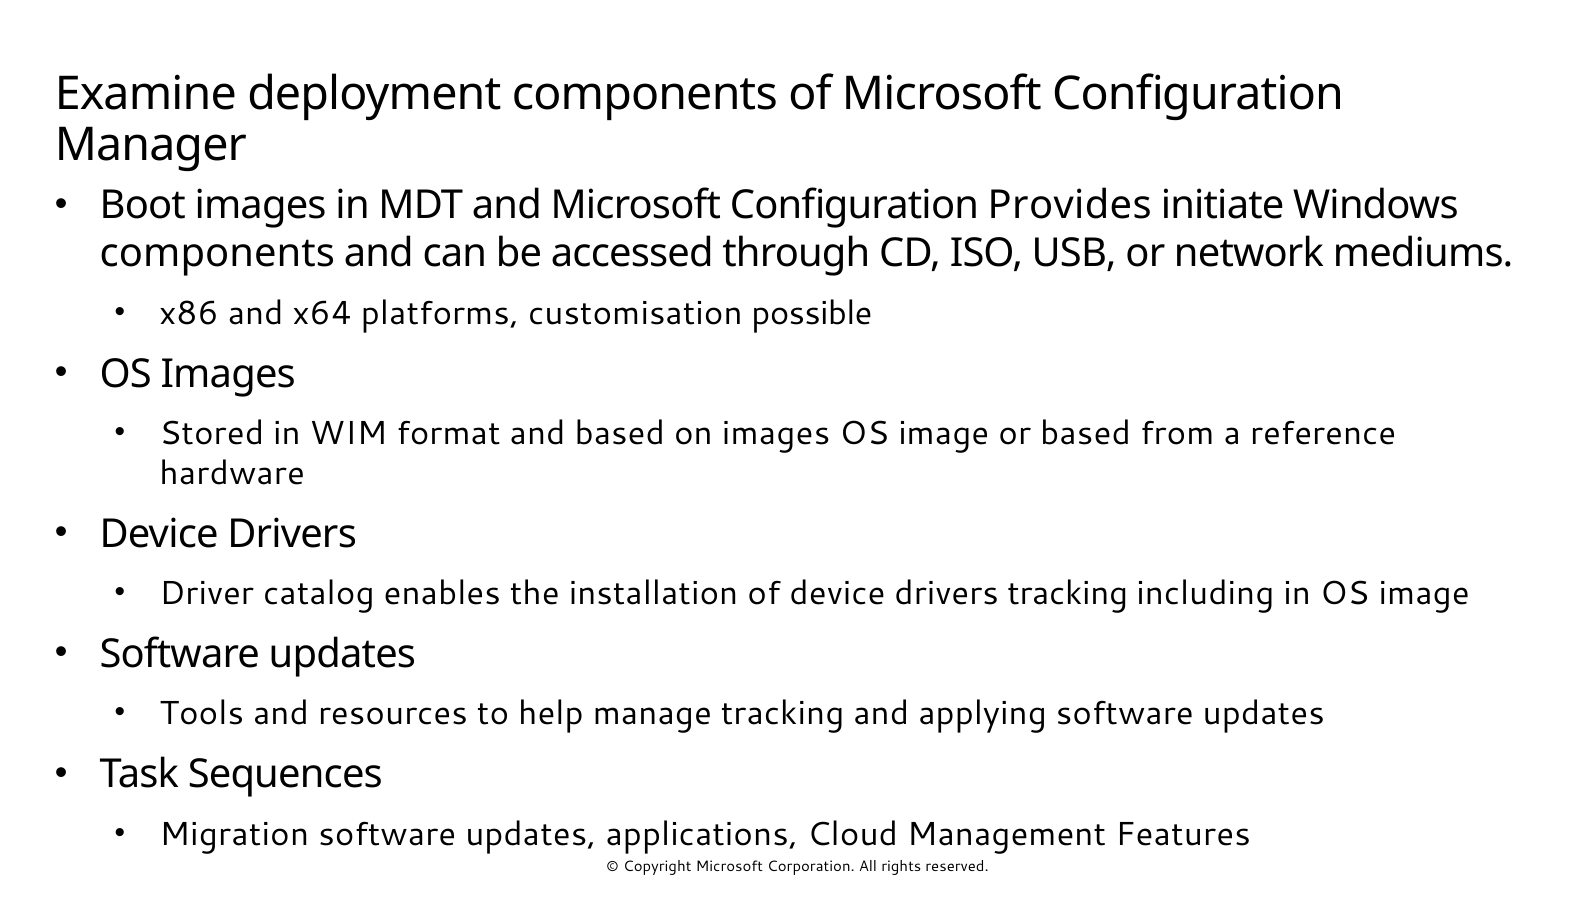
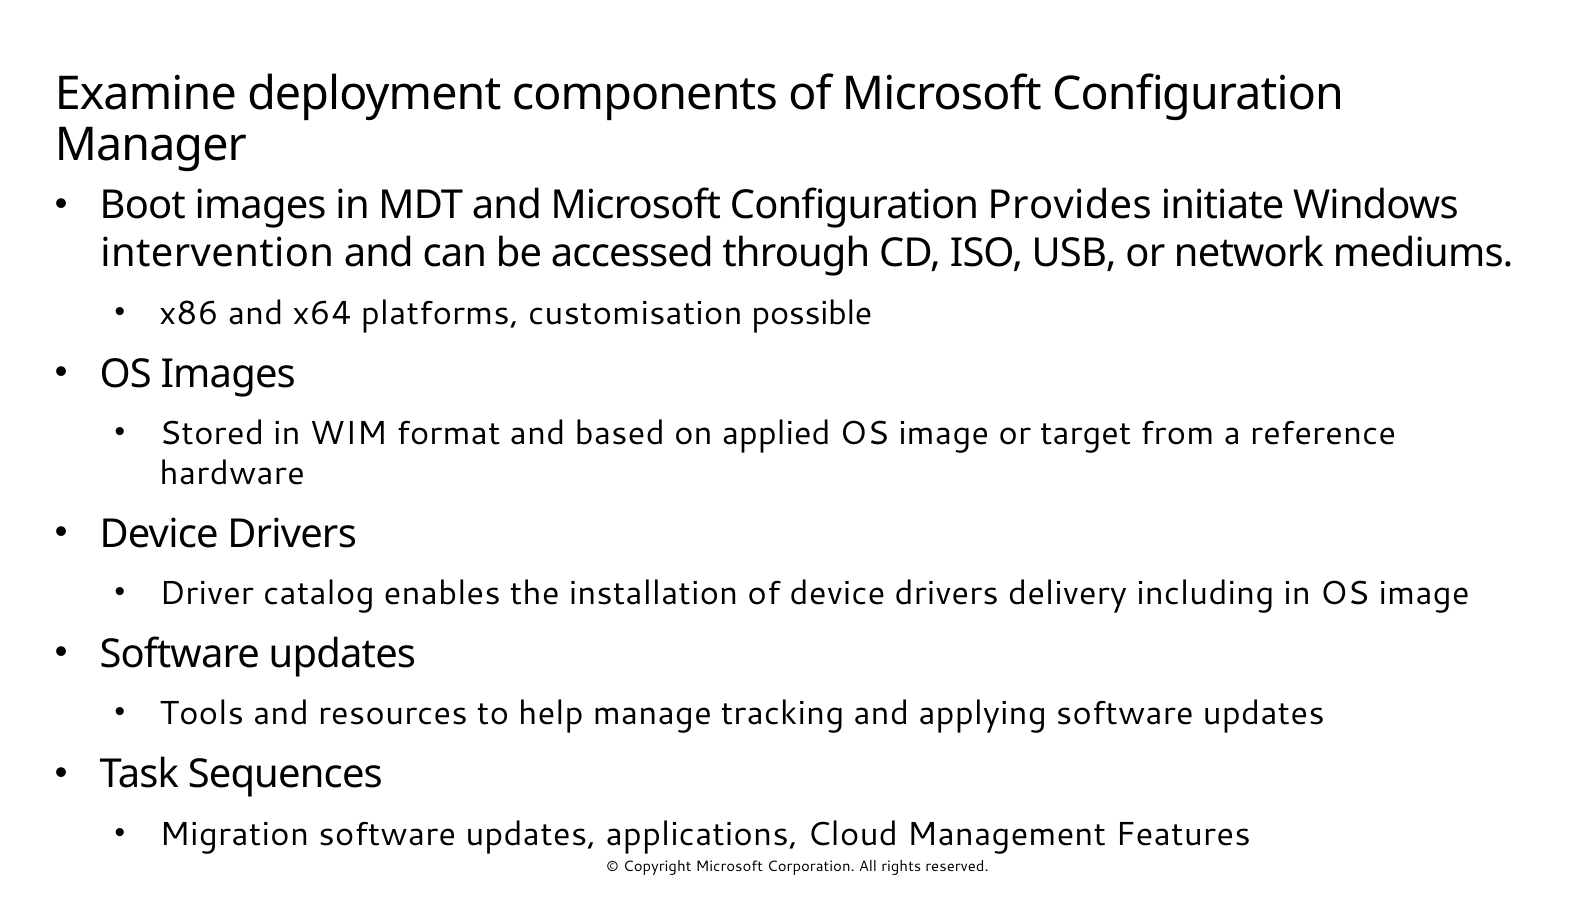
components at (217, 254): components -> intervention
on images: images -> applied
or based: based -> target
drivers tracking: tracking -> delivery
